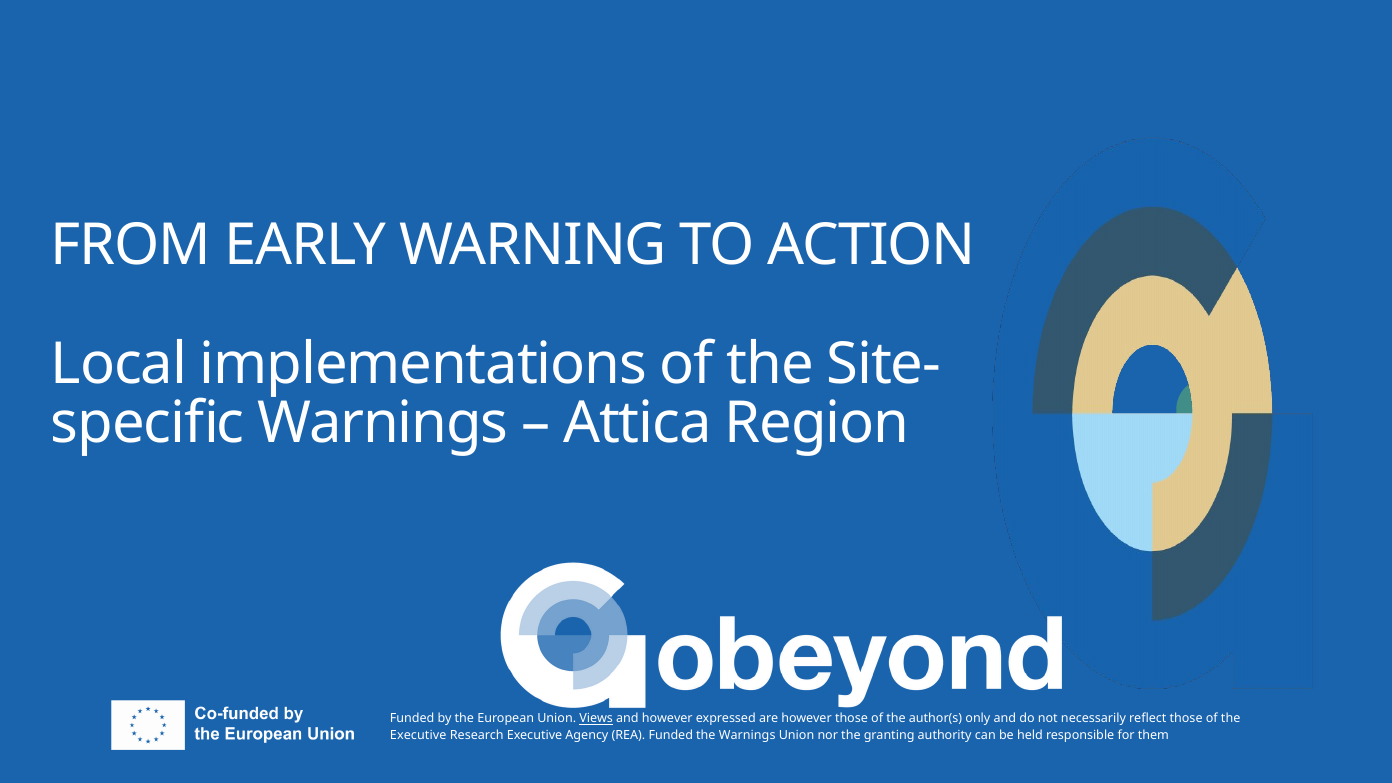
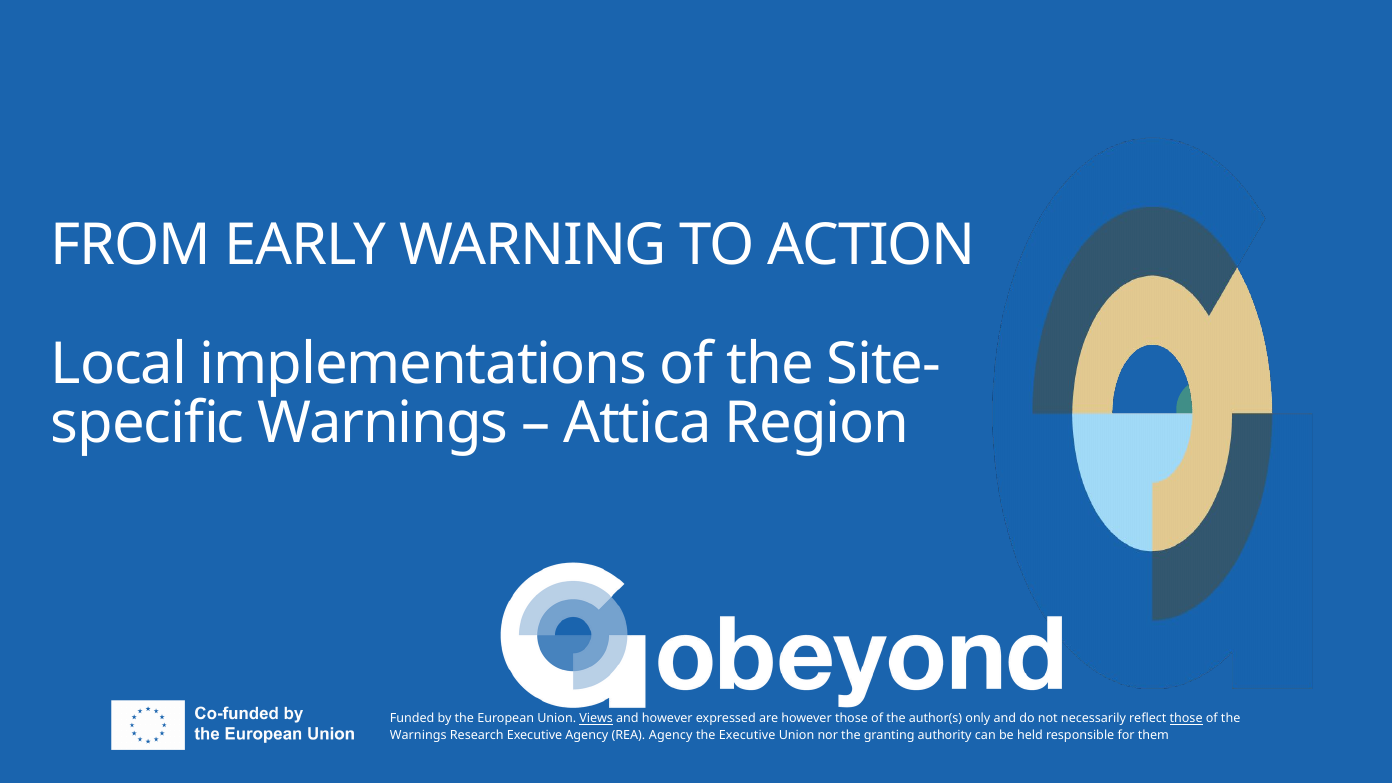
those at (1186, 719) underline: none -> present
Executive at (418, 735): Executive -> Warnings
REA Funded: Funded -> Agency
the Warnings: Warnings -> Executive
